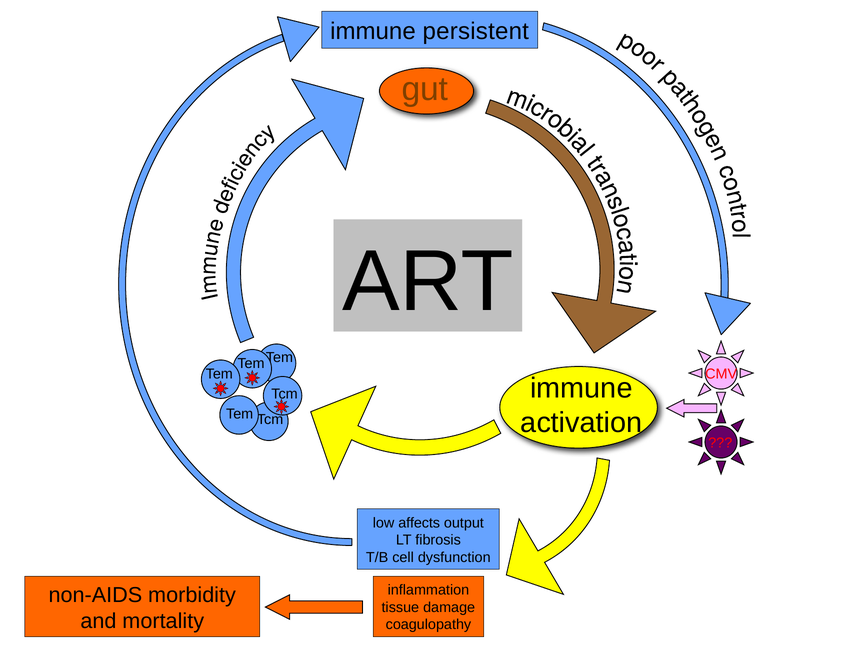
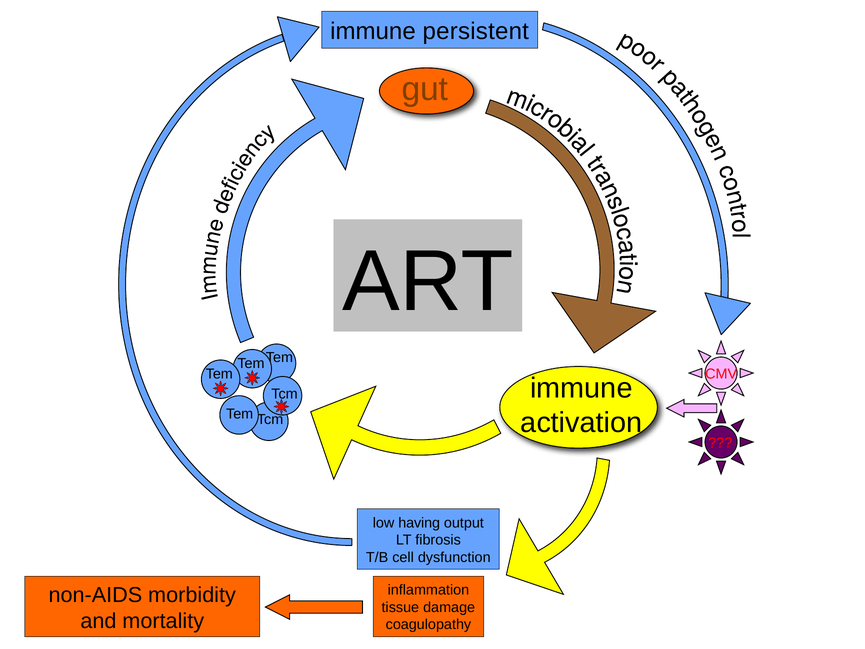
affects: affects -> having
